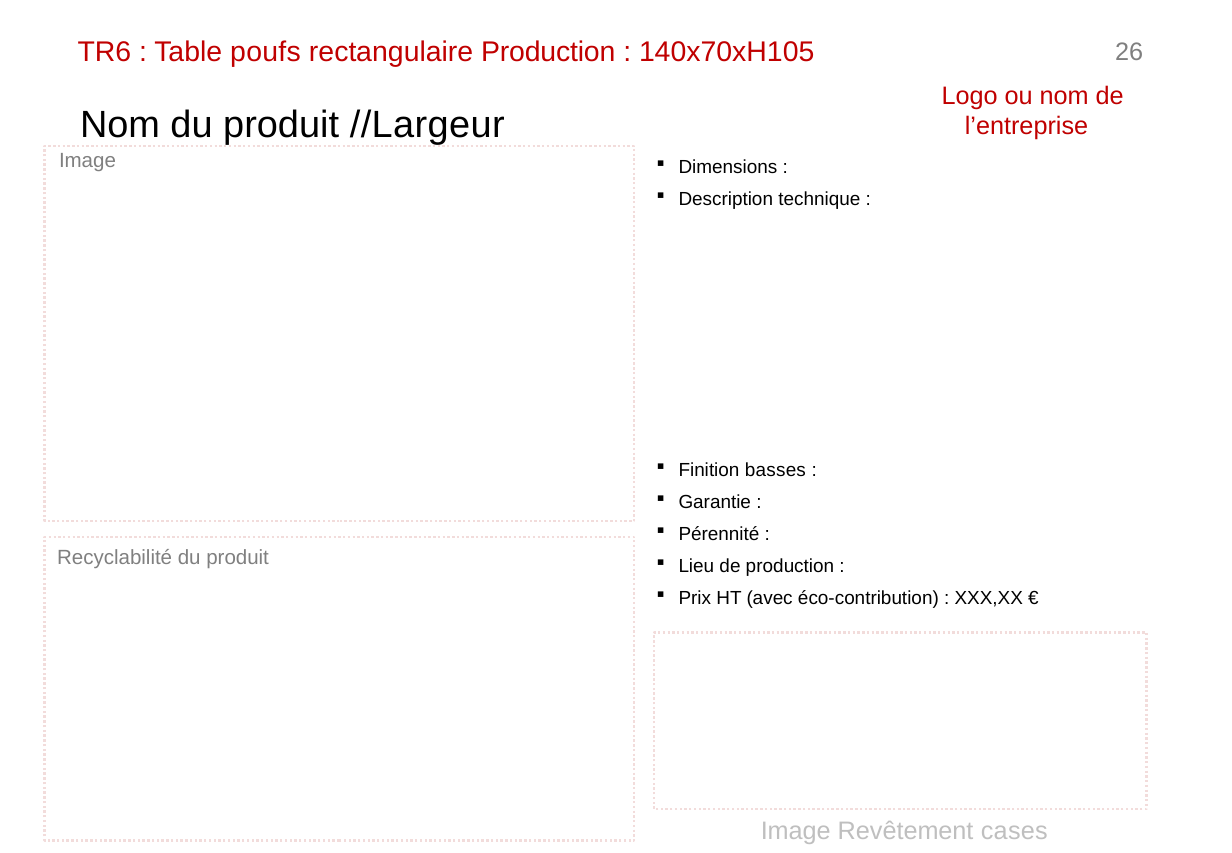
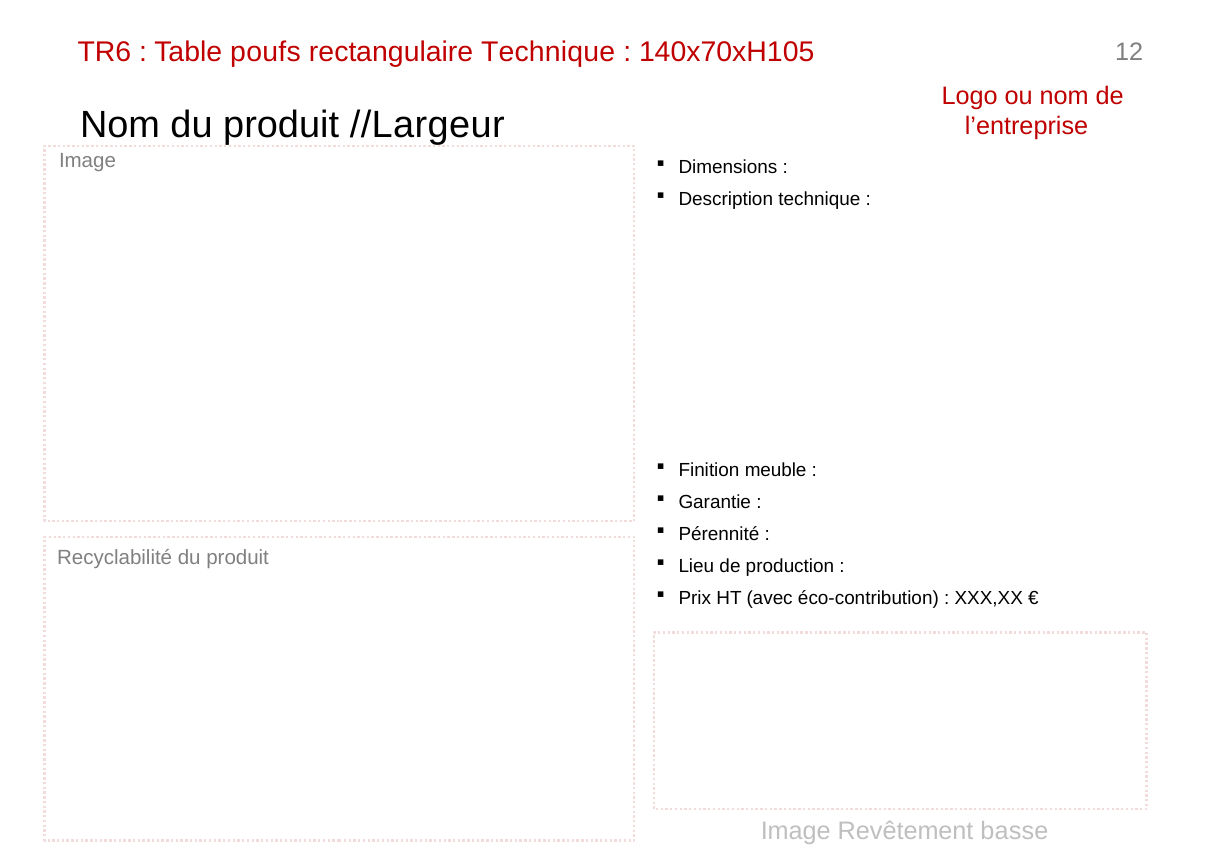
rectangulaire Production: Production -> Technique
26: 26 -> 12
basses: basses -> meuble
cases: cases -> basse
